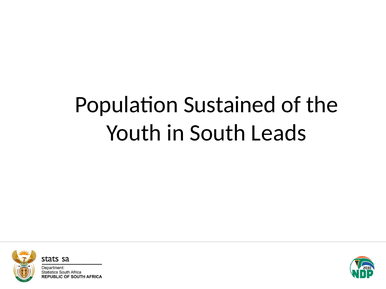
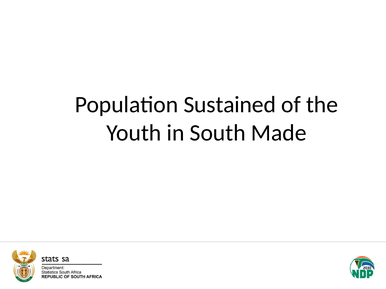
Leads: Leads -> Made
